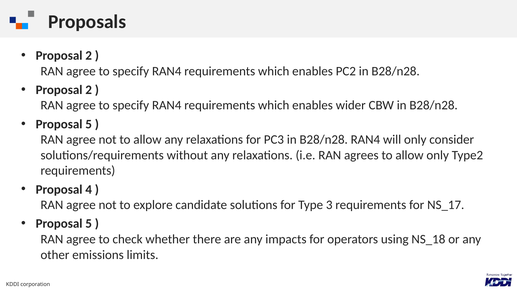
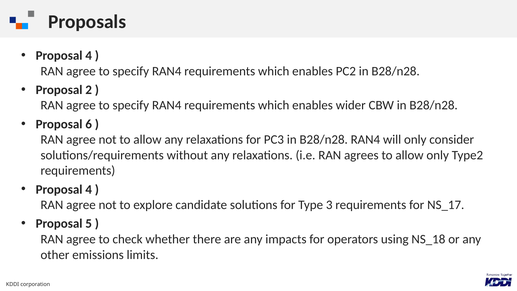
2 at (89, 56): 2 -> 4
5 at (89, 124): 5 -> 6
